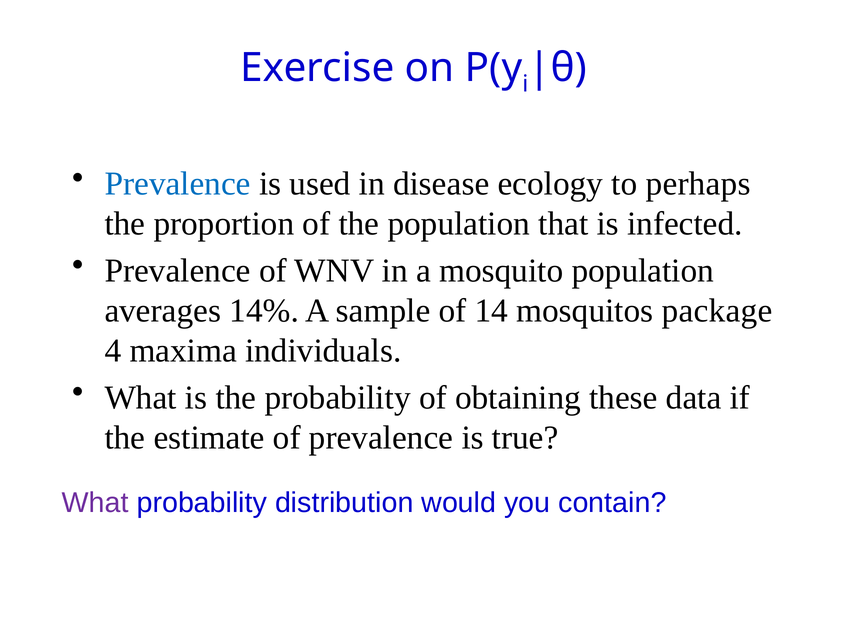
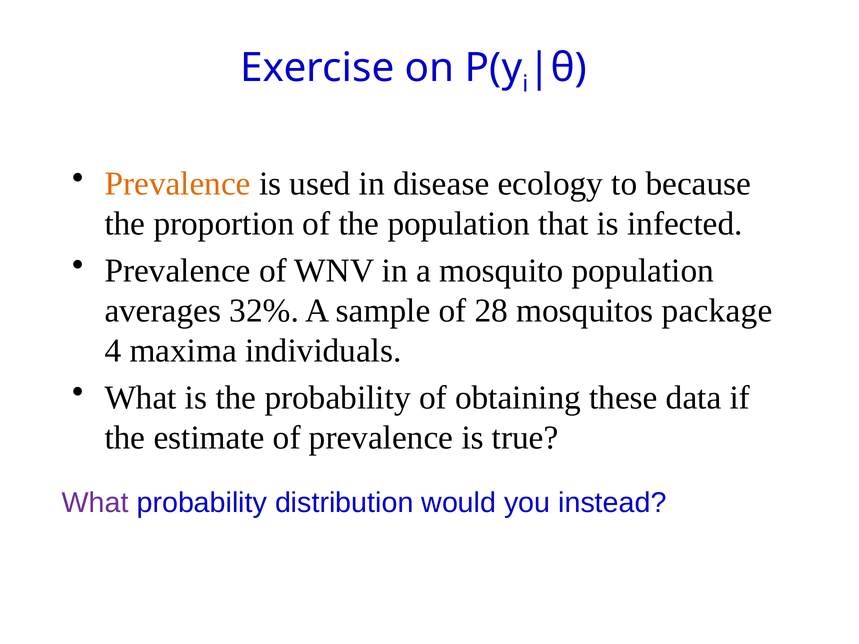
Prevalence at (178, 184) colour: blue -> orange
perhaps: perhaps -> because
14%: 14% -> 32%
14: 14 -> 28
contain: contain -> instead
